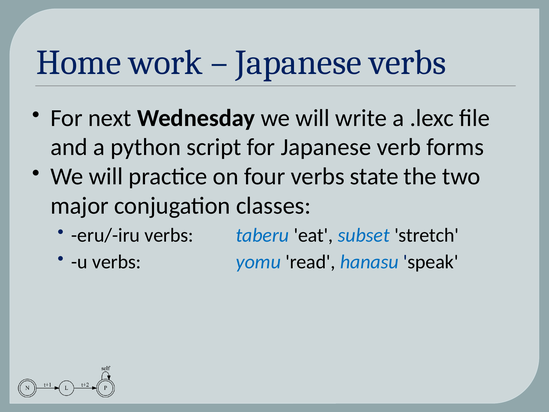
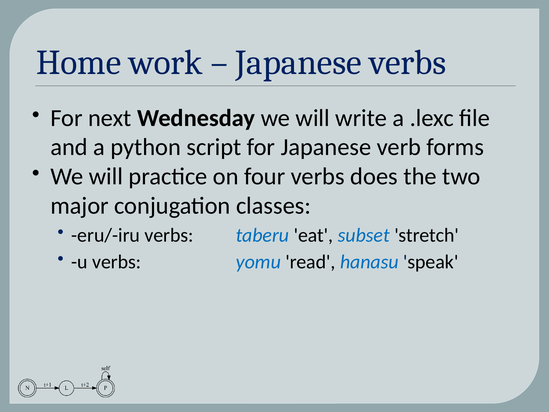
state: state -> does
